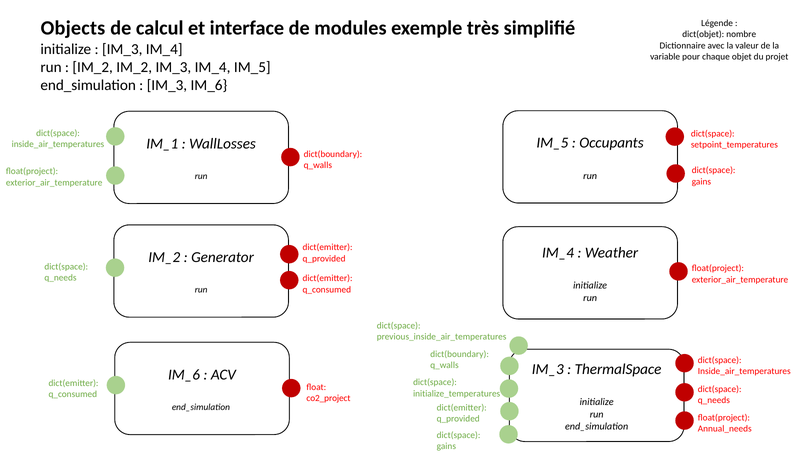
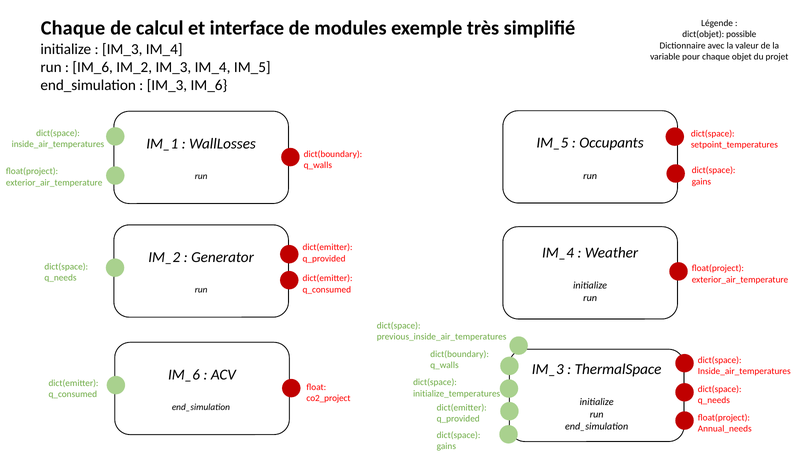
Objects at (73, 28): Objects -> Chaque
nombre: nombre -> possible
IM_2 at (93, 67): IM_2 -> IM_6
